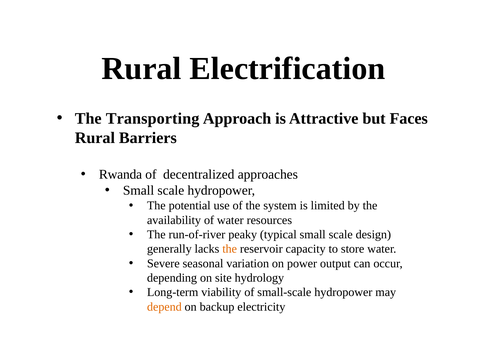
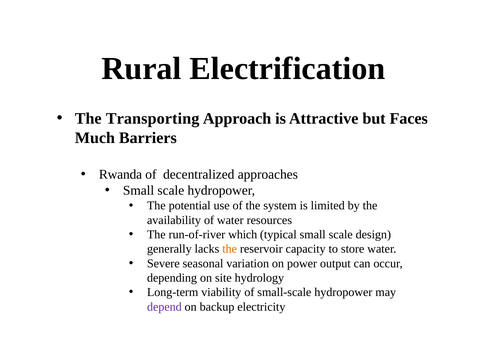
Rural at (95, 138): Rural -> Much
peaky: peaky -> which
depend colour: orange -> purple
